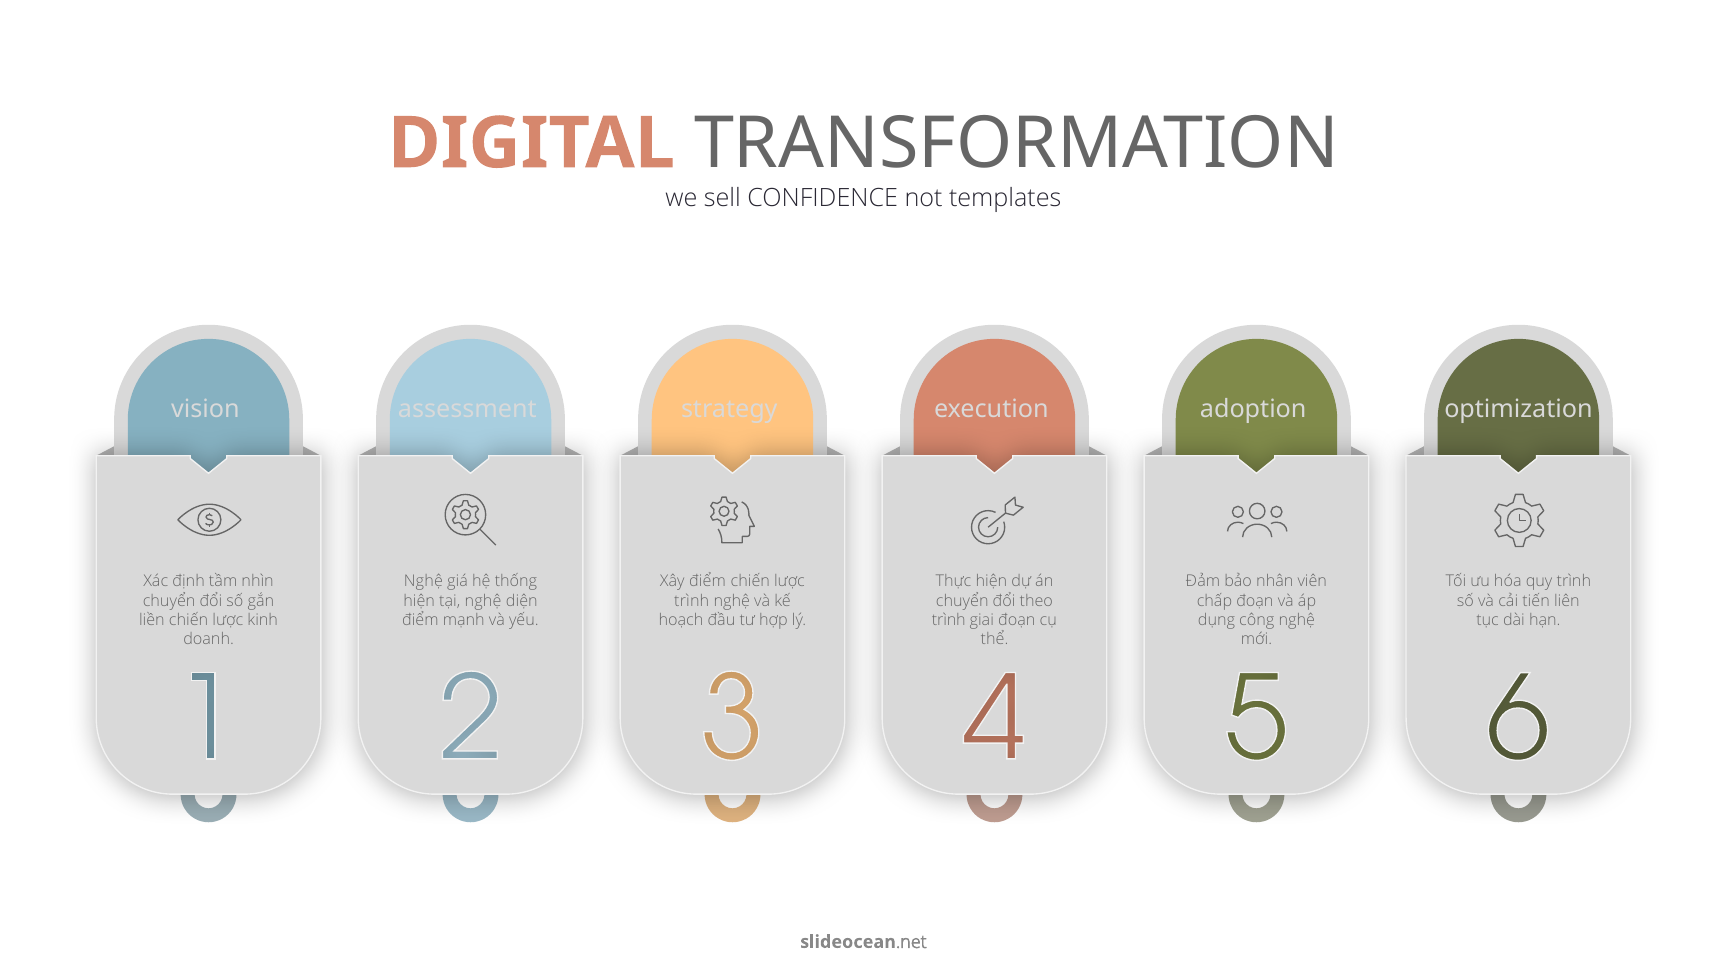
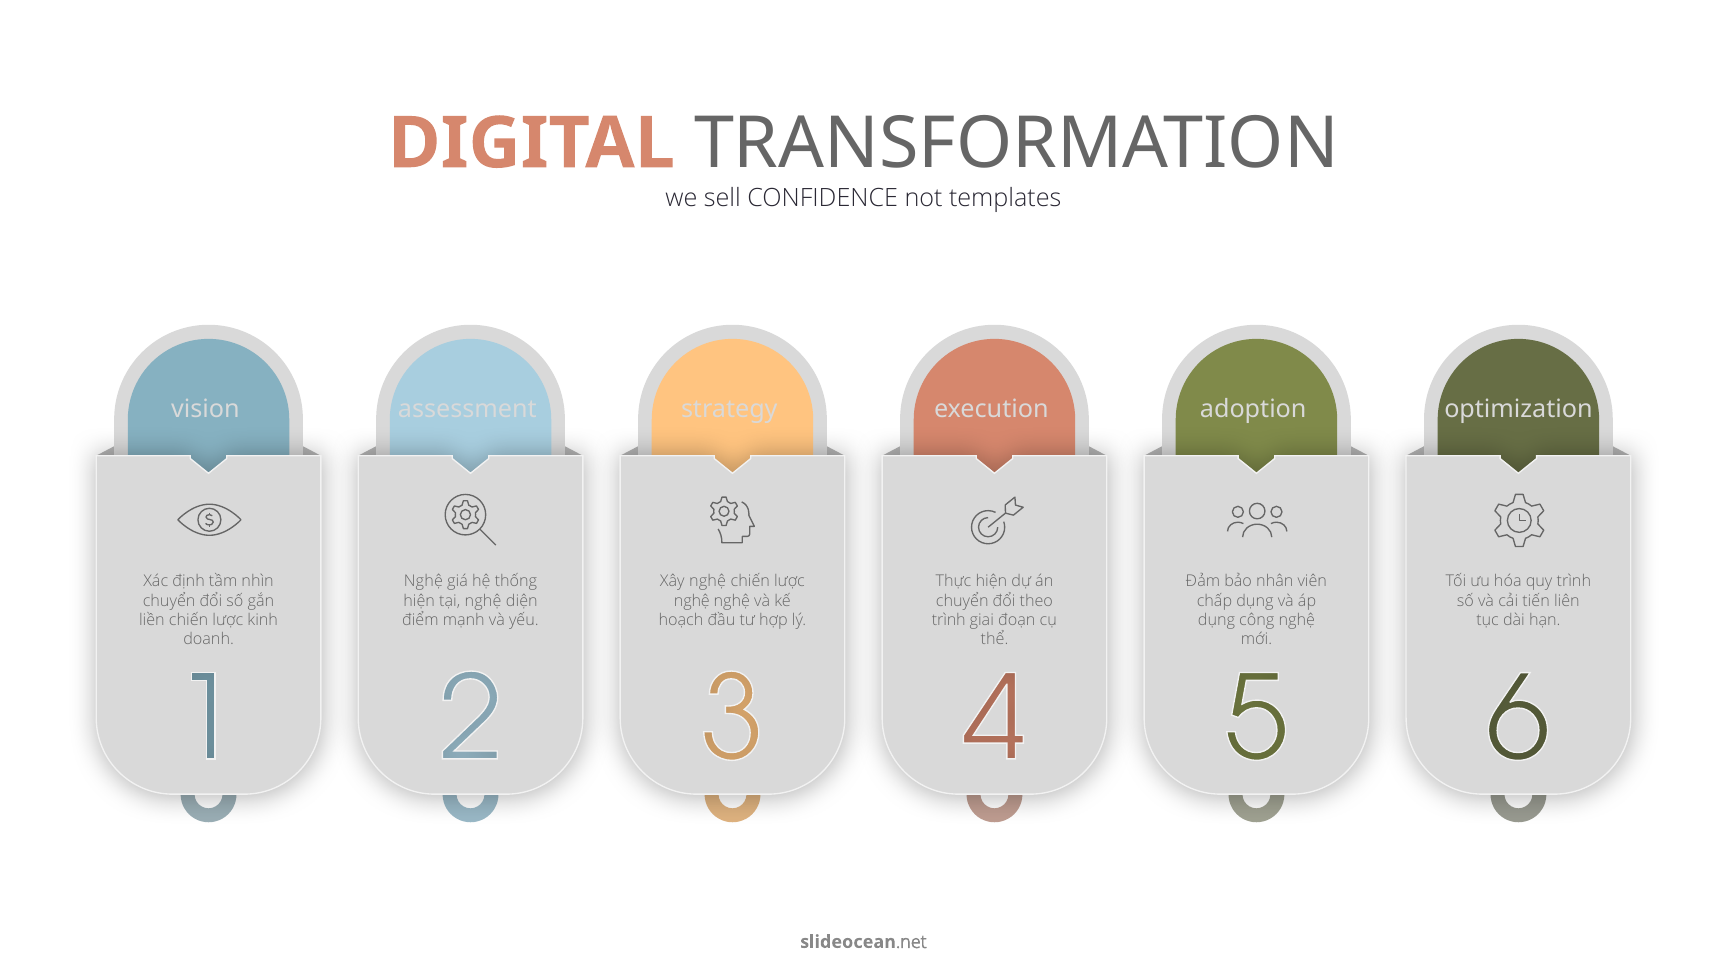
Xây điểm: điểm -> nghệ
trình at (692, 601): trình -> nghệ
chấp đoạn: đoạn -> dụng
